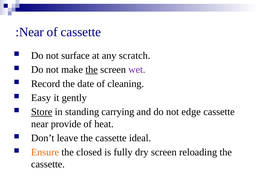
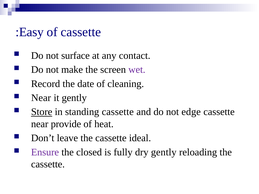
Near at (31, 32): Near -> Easy
scratch: scratch -> contact
the at (92, 70) underline: present -> none
Easy at (41, 98): Easy -> Near
standing carrying: carrying -> cassette
Ensure colour: orange -> purple
dry screen: screen -> gently
